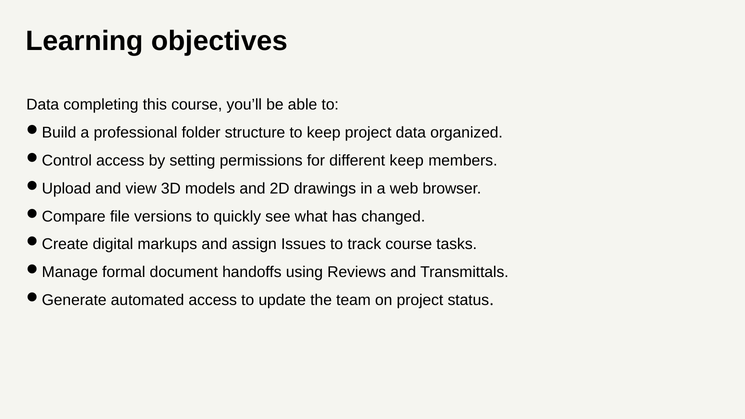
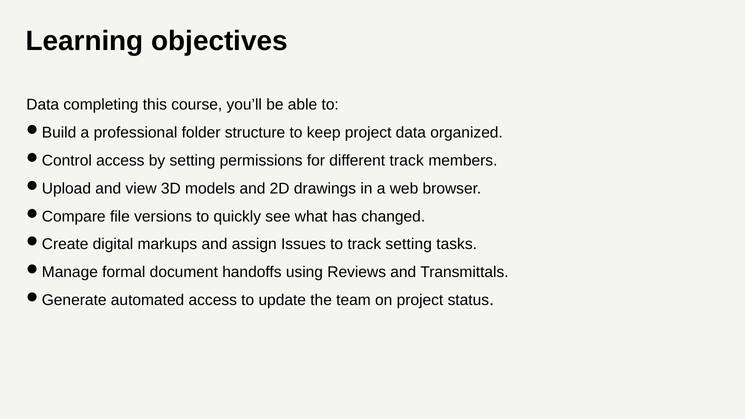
different keep: keep -> track
track course: course -> setting
